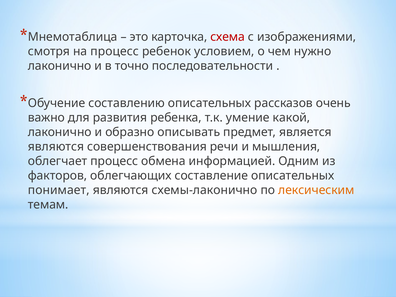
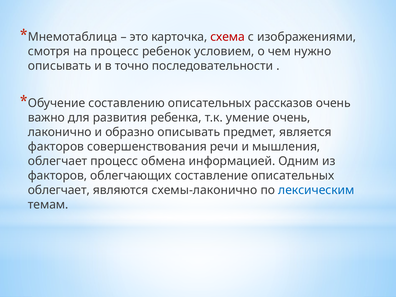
лаконично at (60, 66): лаконично -> описывать
умение какой: какой -> очень
являются at (56, 147): являются -> факторов
понимает at (59, 190): понимает -> облегчает
лексическим colour: orange -> blue
